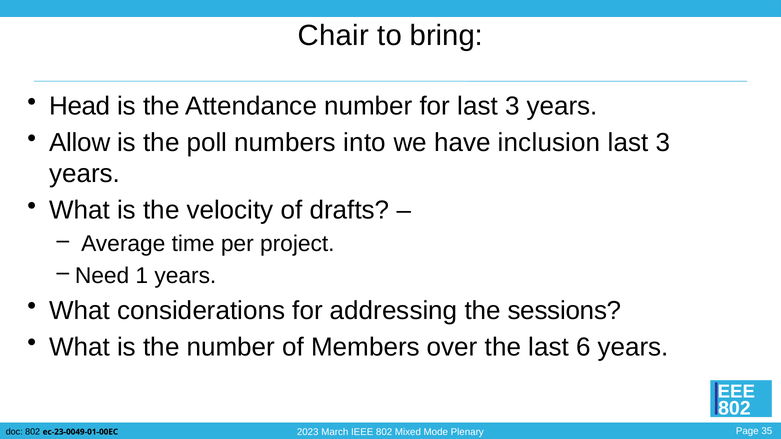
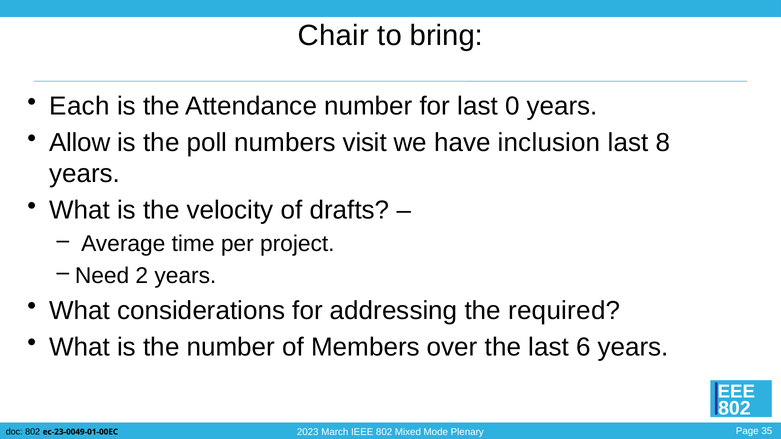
Head: Head -> Each
for last 3: 3 -> 0
into: into -> visit
3 at (663, 143): 3 -> 8
1: 1 -> 2
sessions: sessions -> required
